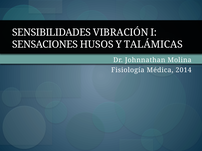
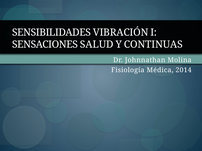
HUSOS: HUSOS -> SALUD
TALÁMICAS: TALÁMICAS -> CONTINUAS
